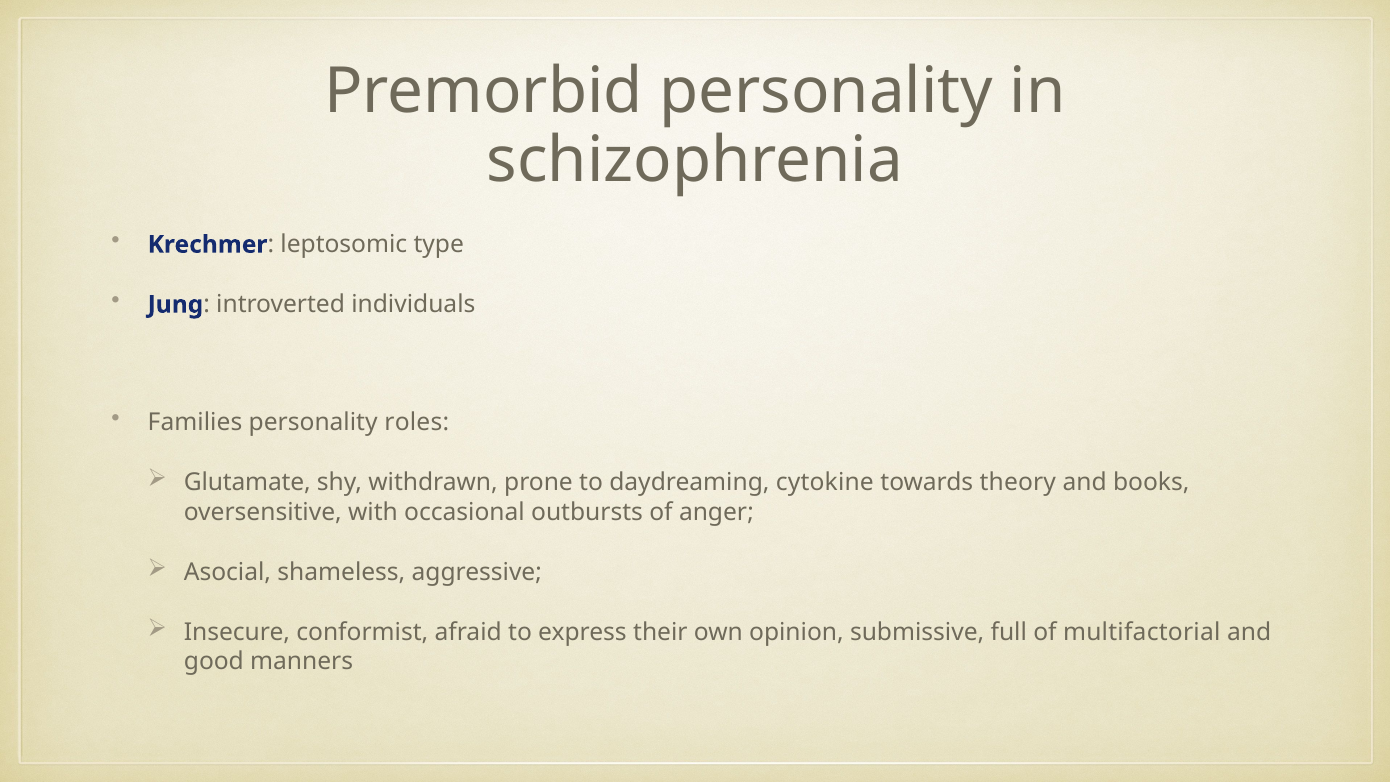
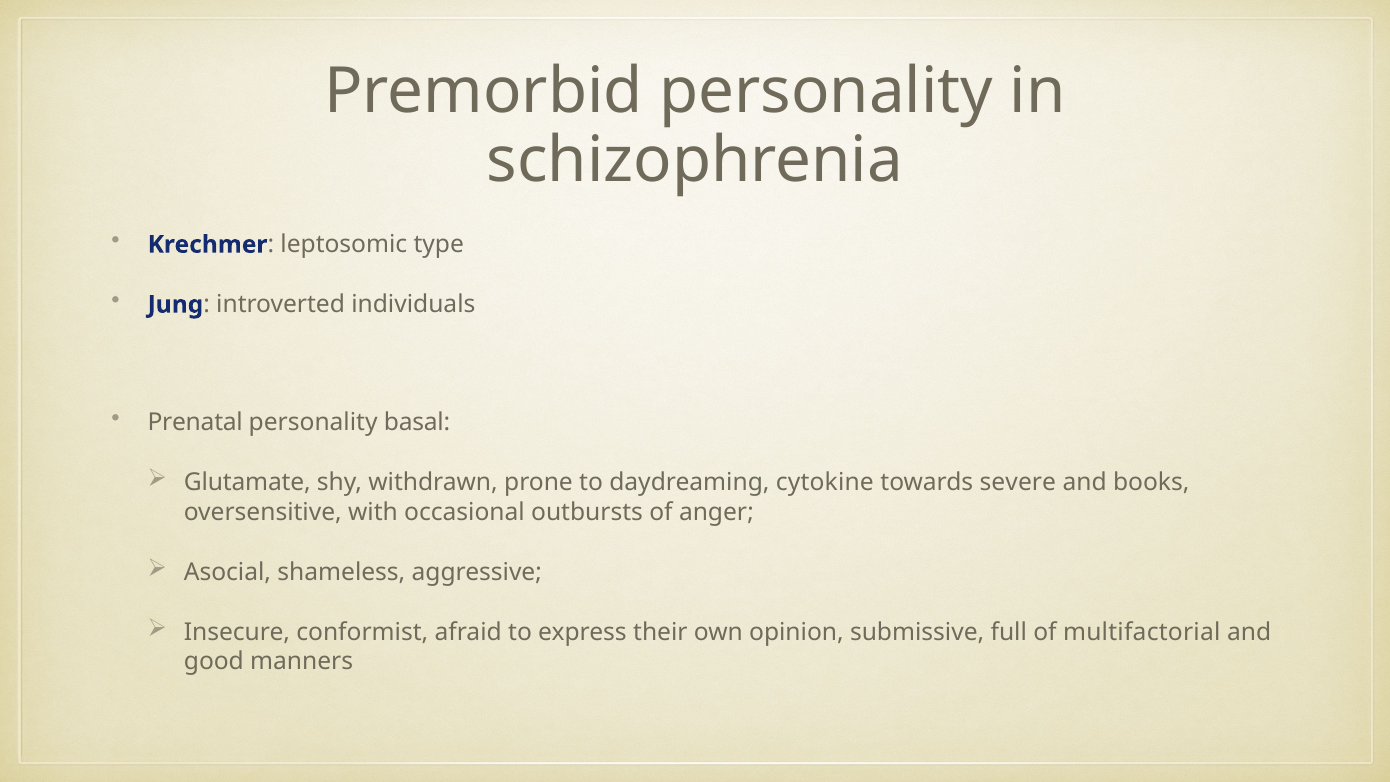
Families: Families -> Prenatal
roles: roles -> basal
theory: theory -> severe
